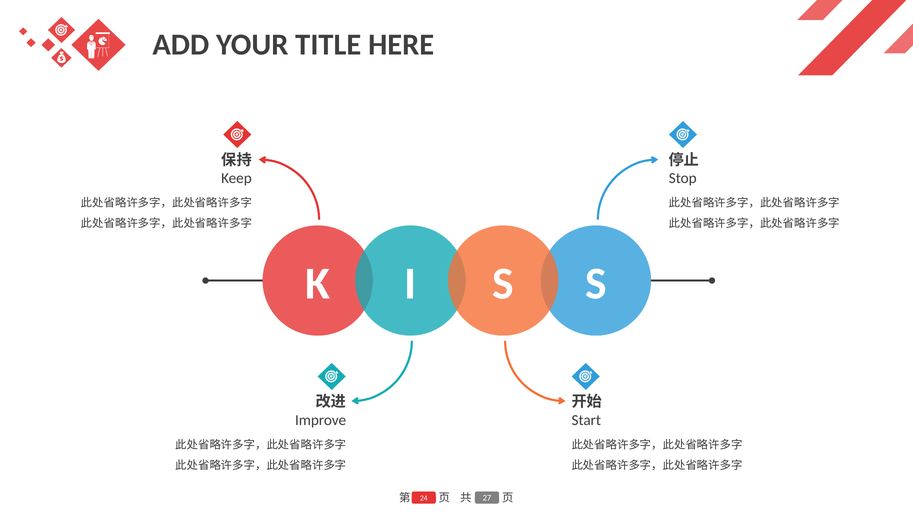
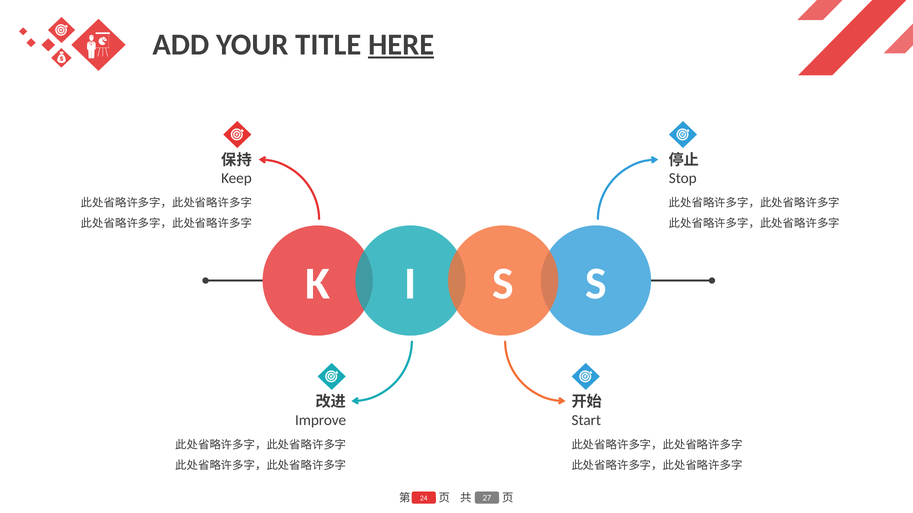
HERE underline: none -> present
